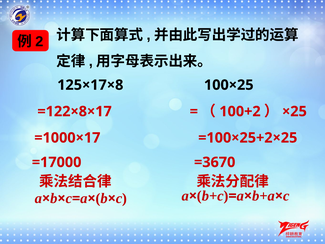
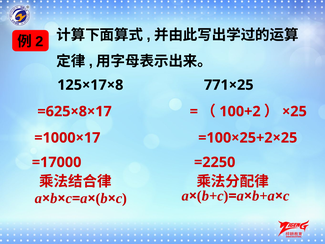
100×25: 100×25 -> 771×25
=122×8×17: =122×8×17 -> =625×8×17
=3670: =3670 -> =2250
